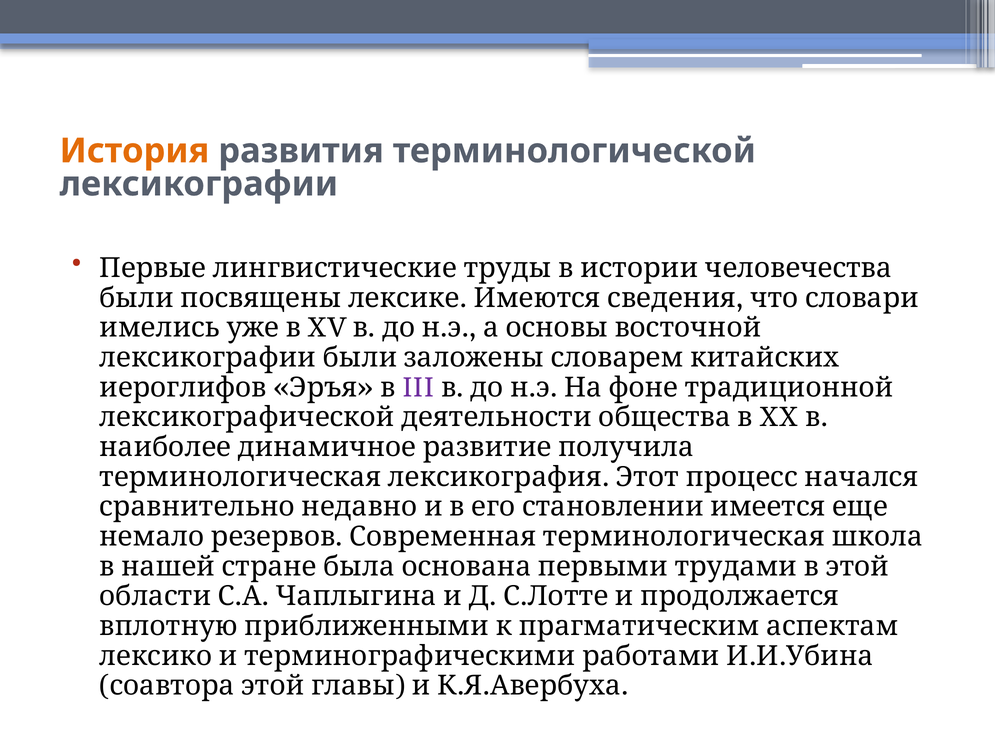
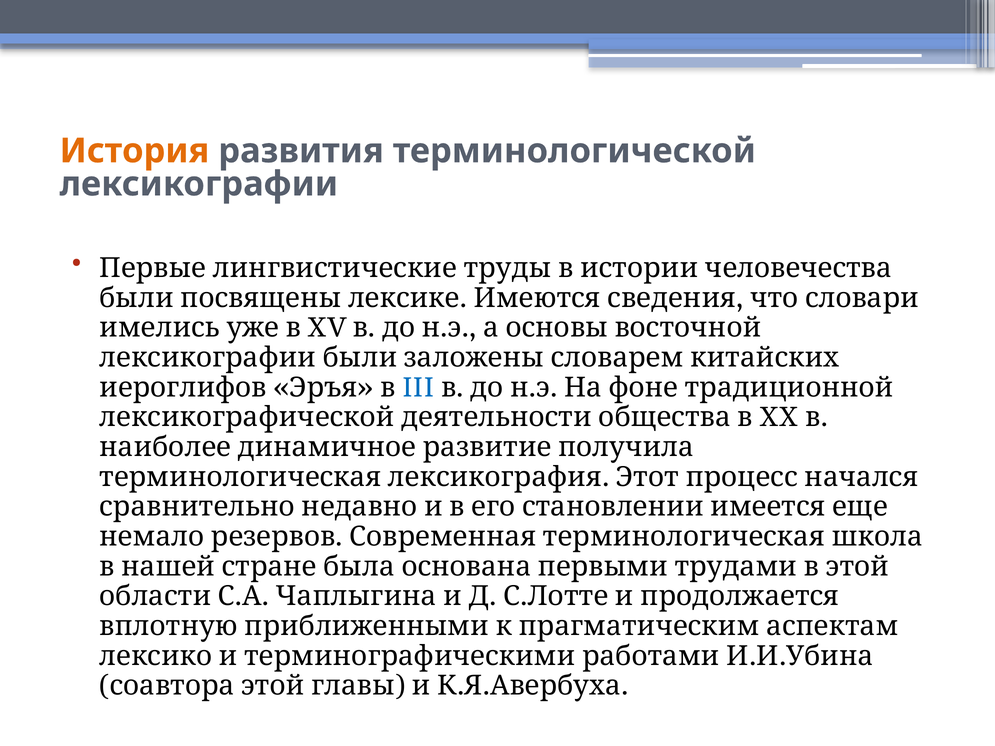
III colour: purple -> blue
